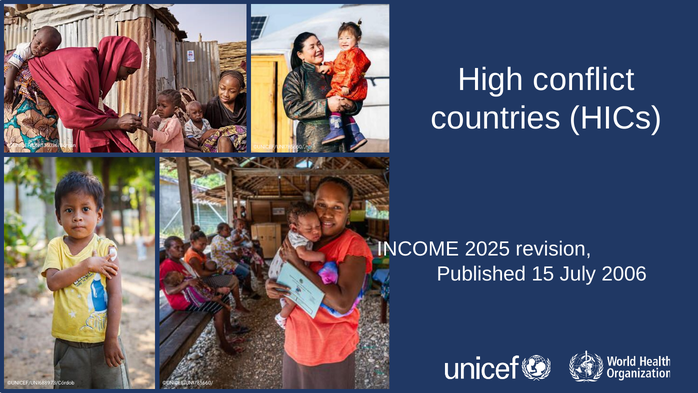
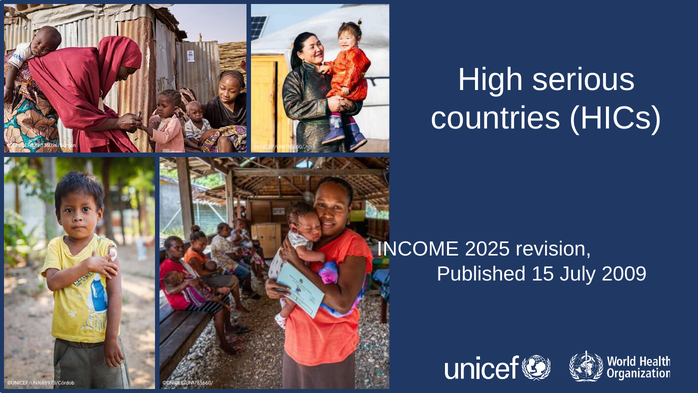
conflict: conflict -> serious
2006: 2006 -> 2009
